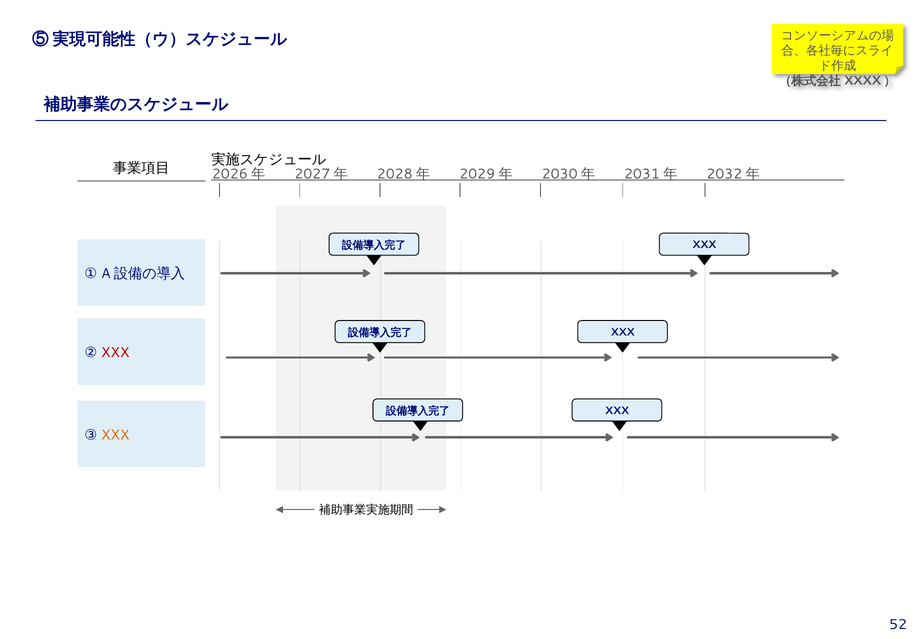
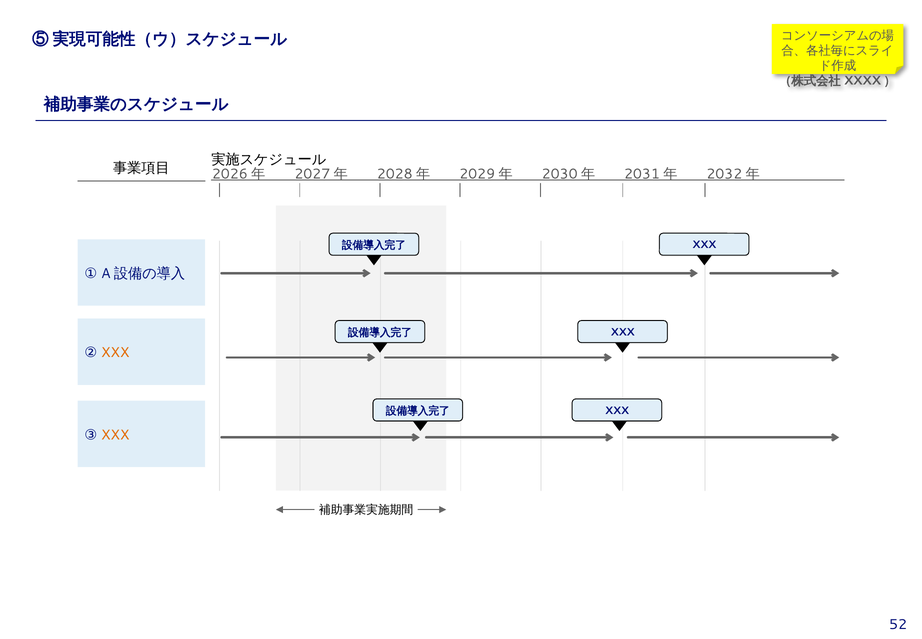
XXX at (115, 352) colour: red -> orange
